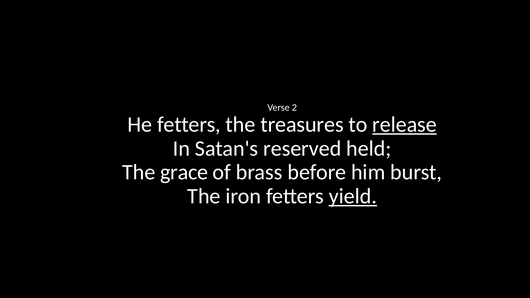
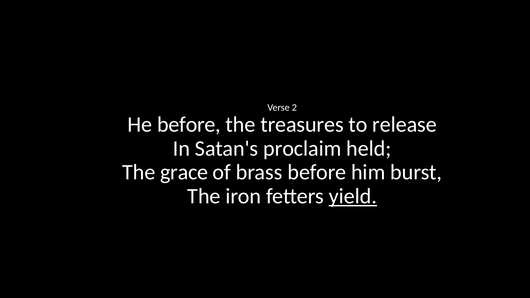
He fetters: fetters -> before
release underline: present -> none
reserved: reserved -> proclaim
